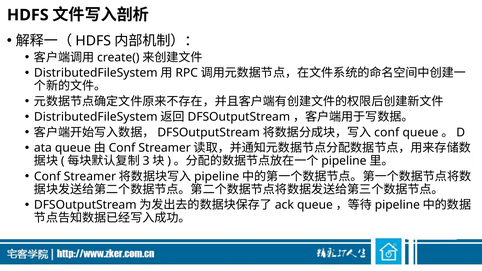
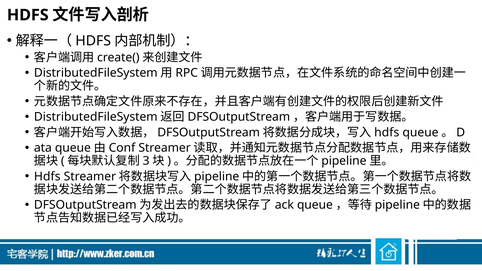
conf at (387, 133): conf -> hdfs
Conf at (47, 177): Conf -> Hdfs
